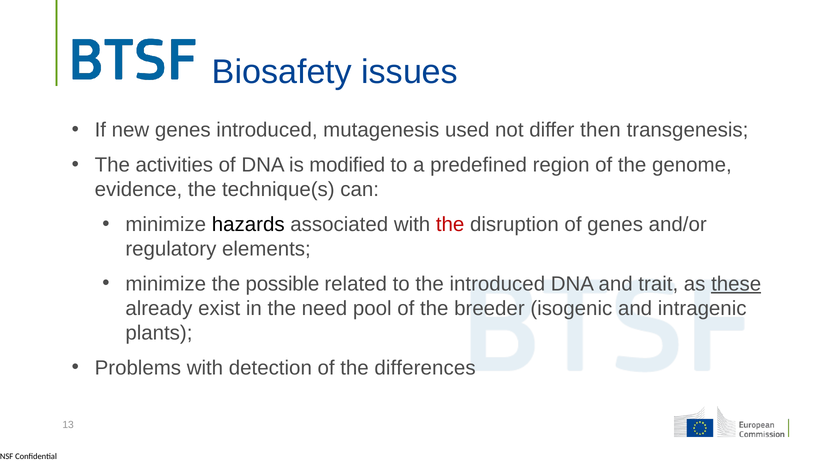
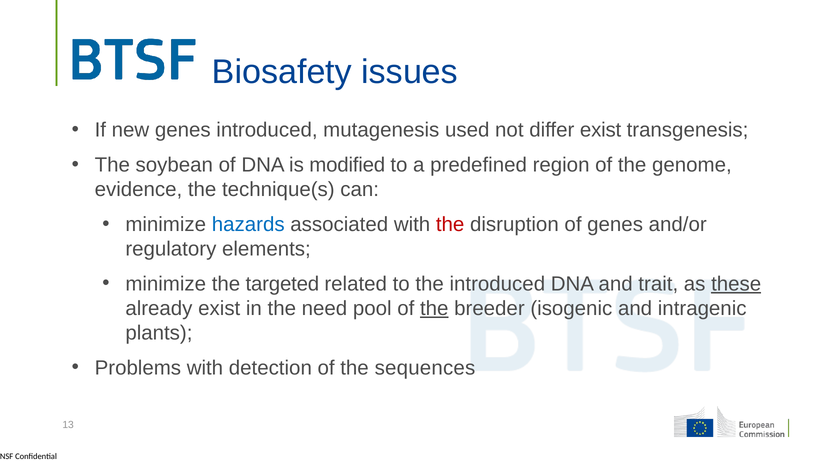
differ then: then -> exist
activities: activities -> soybean
hazards colour: black -> blue
possible: possible -> targeted
the at (434, 308) underline: none -> present
differences: differences -> sequences
